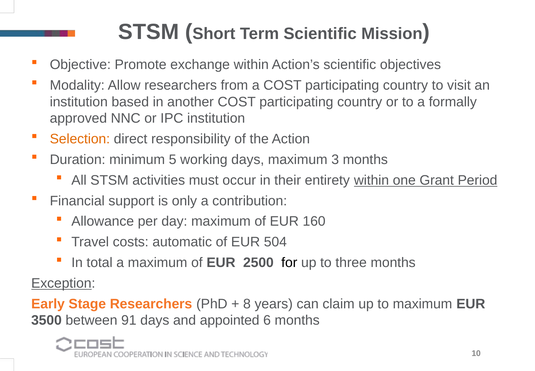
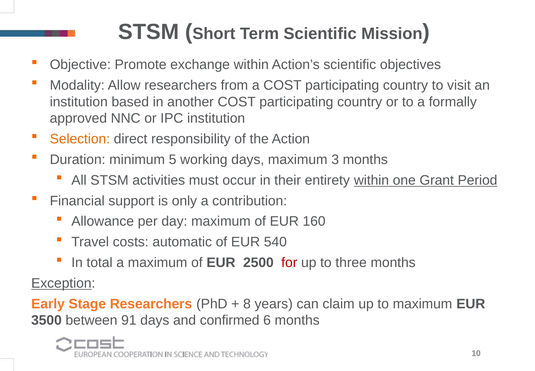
504: 504 -> 540
for colour: black -> red
appointed: appointed -> confirmed
